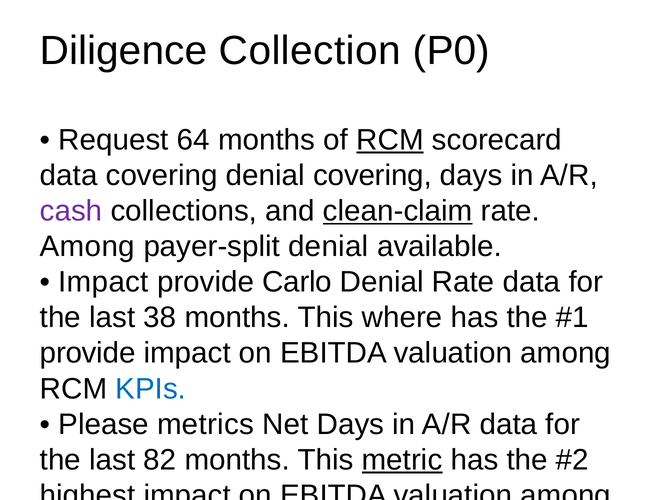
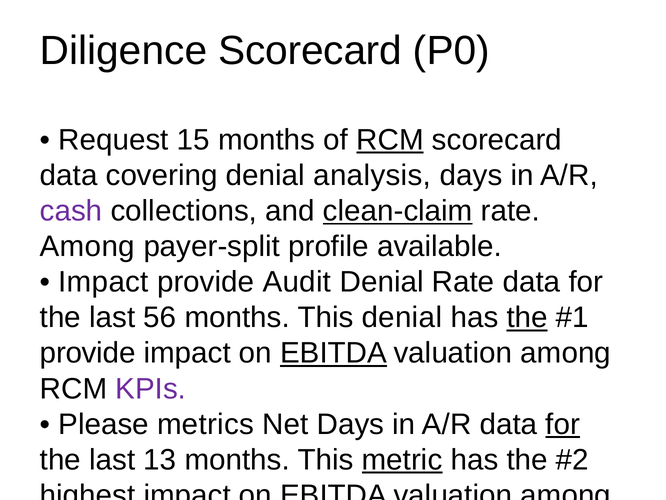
Diligence Collection: Collection -> Scorecard
64: 64 -> 15
denial covering: covering -> analysis
payer-split denial: denial -> profile
Carlo: Carlo -> Audit
38: 38 -> 56
This where: where -> denial
the at (527, 317) underline: none -> present
EBITDA at (334, 353) underline: none -> present
KPIs at (151, 388) colour: blue -> purple
for at (563, 424) underline: none -> present
82: 82 -> 13
